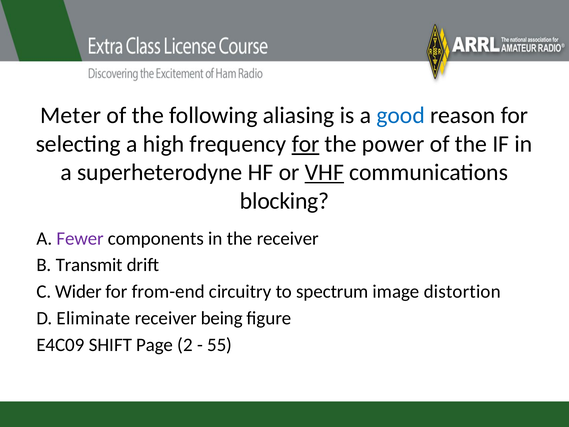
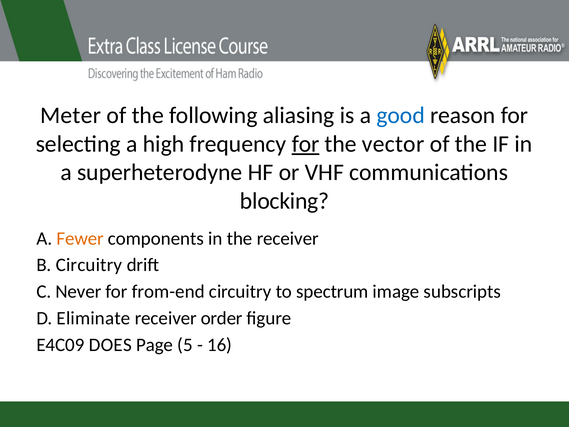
power: power -> vector
VHF underline: present -> none
Fewer colour: purple -> orange
B Transmit: Transmit -> Circuitry
Wider: Wider -> Never
distortion: distortion -> subscripts
being: being -> order
SHIFT: SHIFT -> DOES
2: 2 -> 5
55: 55 -> 16
